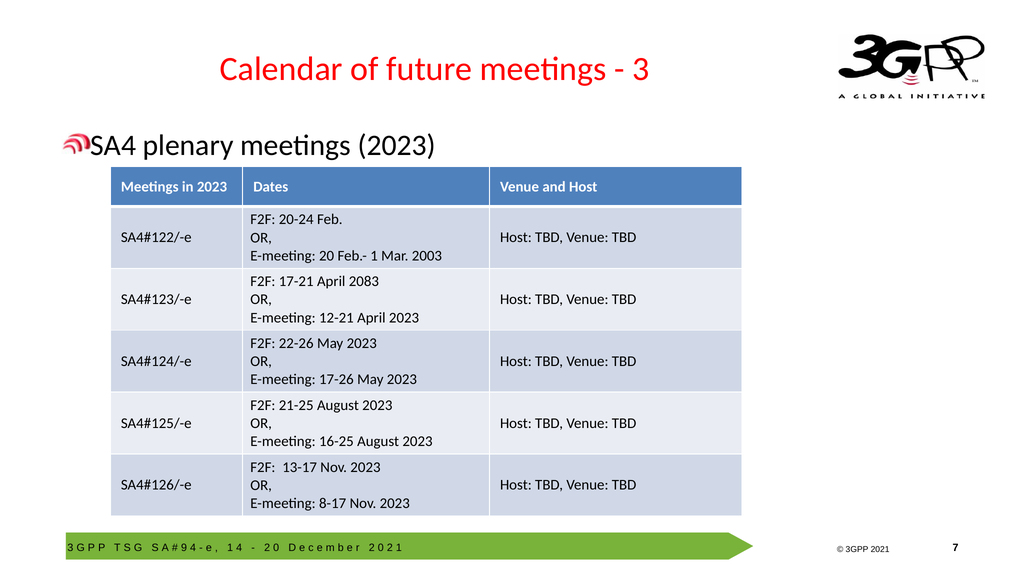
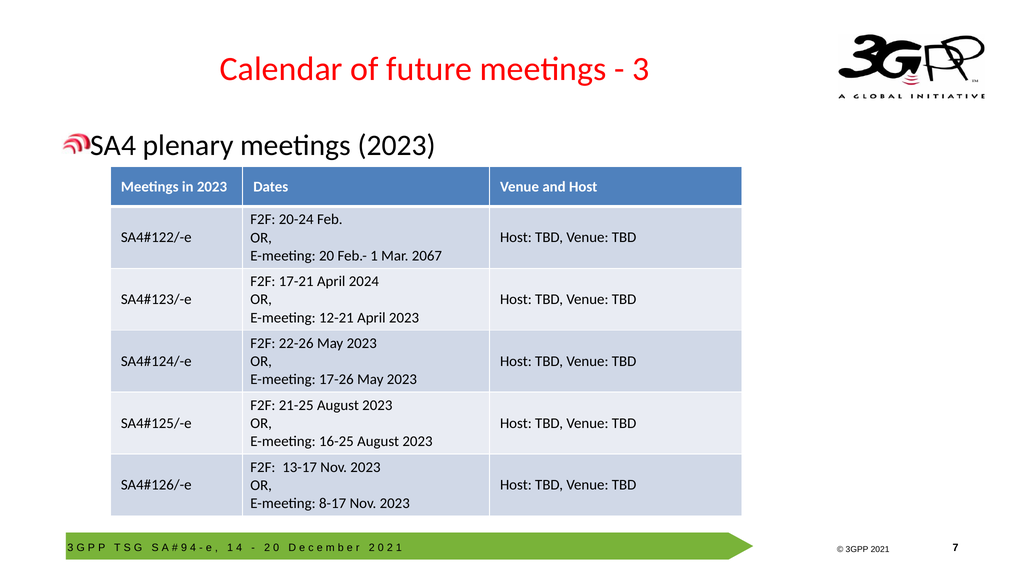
2003: 2003 -> 2067
2083: 2083 -> 2024
